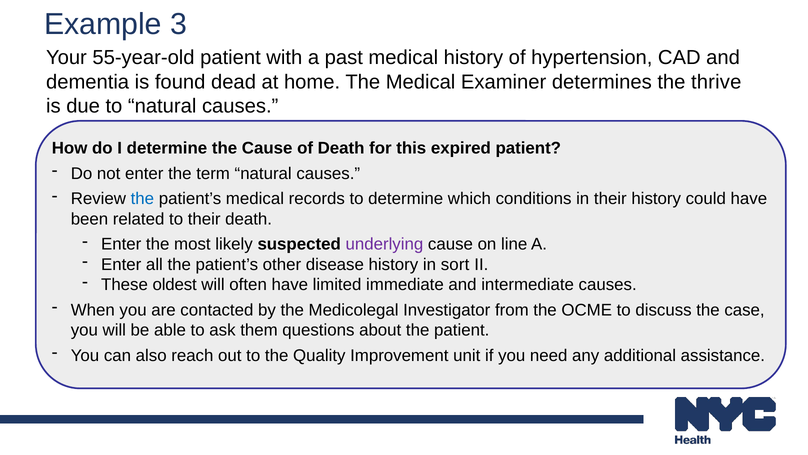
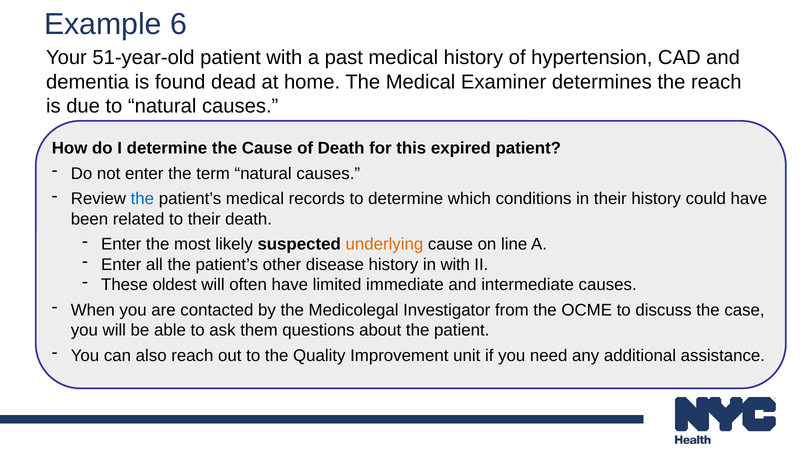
3: 3 -> 6
55-year-old: 55-year-old -> 51-year-old
the thrive: thrive -> reach
underlying colour: purple -> orange
in sort: sort -> with
